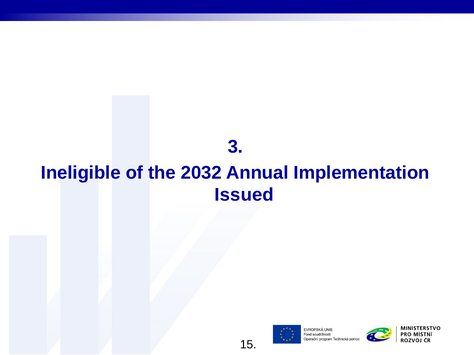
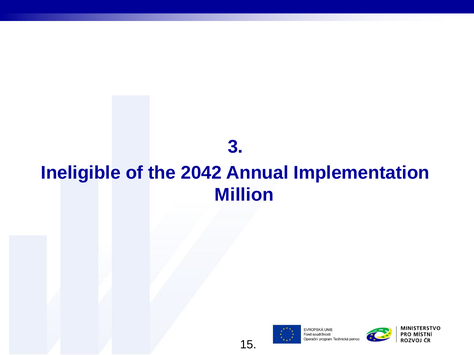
2032: 2032 -> 2042
Issued: Issued -> Million
